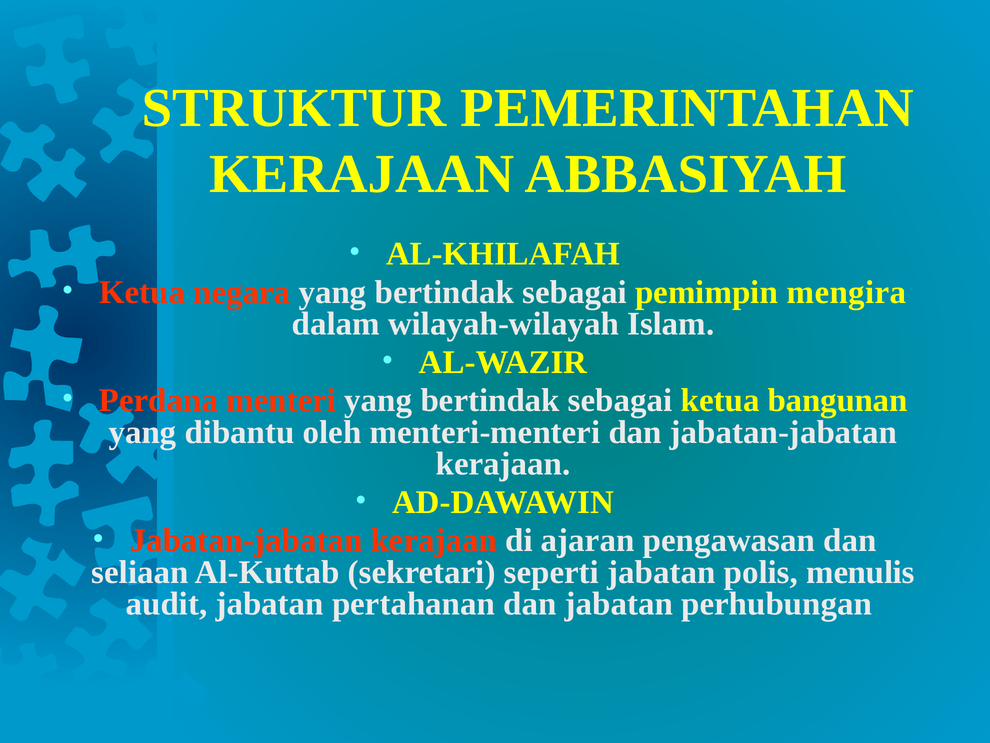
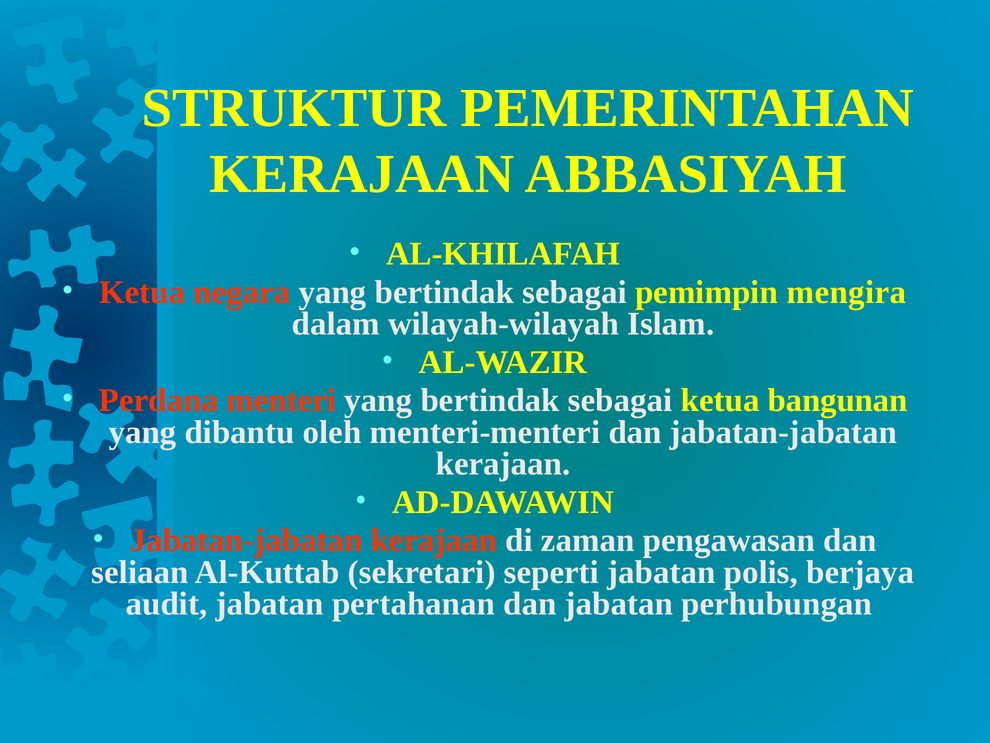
ajaran: ajaran -> zaman
menulis: menulis -> berjaya
